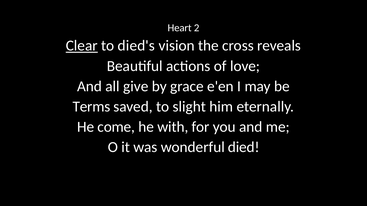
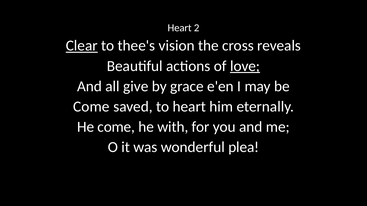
died's: died's -> thee's
love underline: none -> present
Terms at (91, 107): Terms -> Come
to slight: slight -> heart
died: died -> plea
